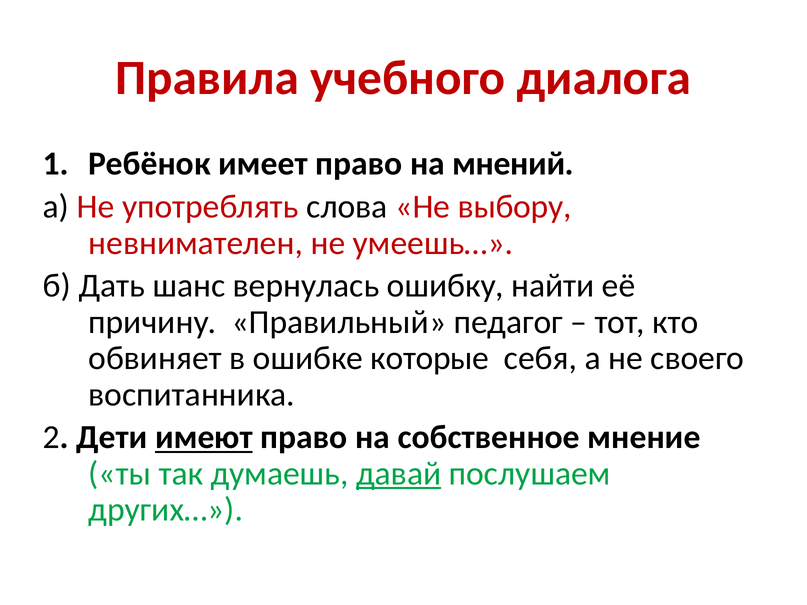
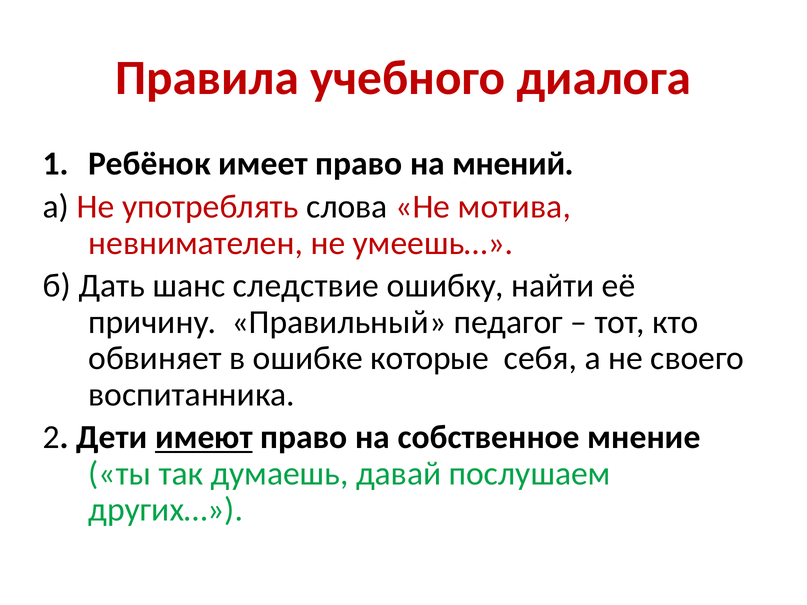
выбору: выбору -> мотива
вернулась: вернулась -> следствие
давай underline: present -> none
